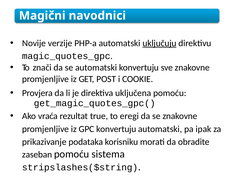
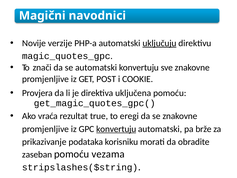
konvertuju at (116, 129) underline: none -> present
ipak: ipak -> brže
sistema: sistema -> vezama
